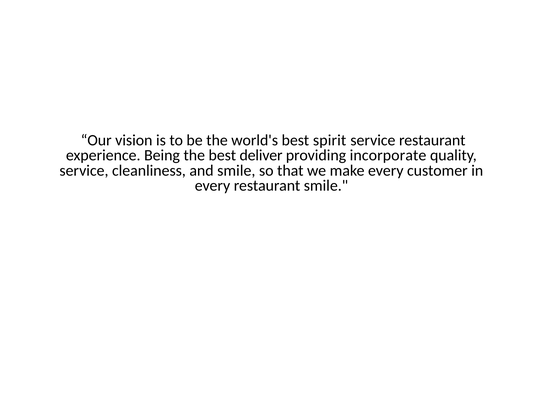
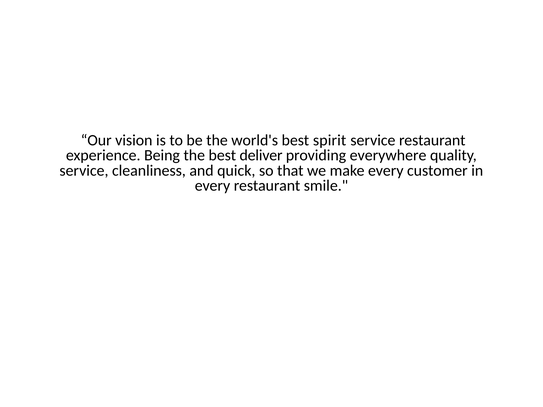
incorporate: incorporate -> everywhere
and smile: smile -> quick
